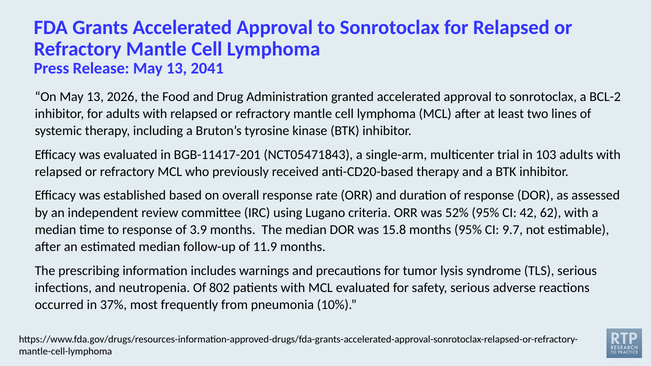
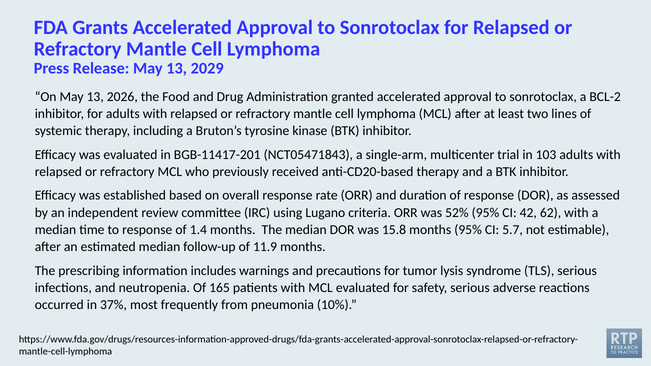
2041: 2041 -> 2029
3.9: 3.9 -> 1.4
9.7: 9.7 -> 5.7
802: 802 -> 165
